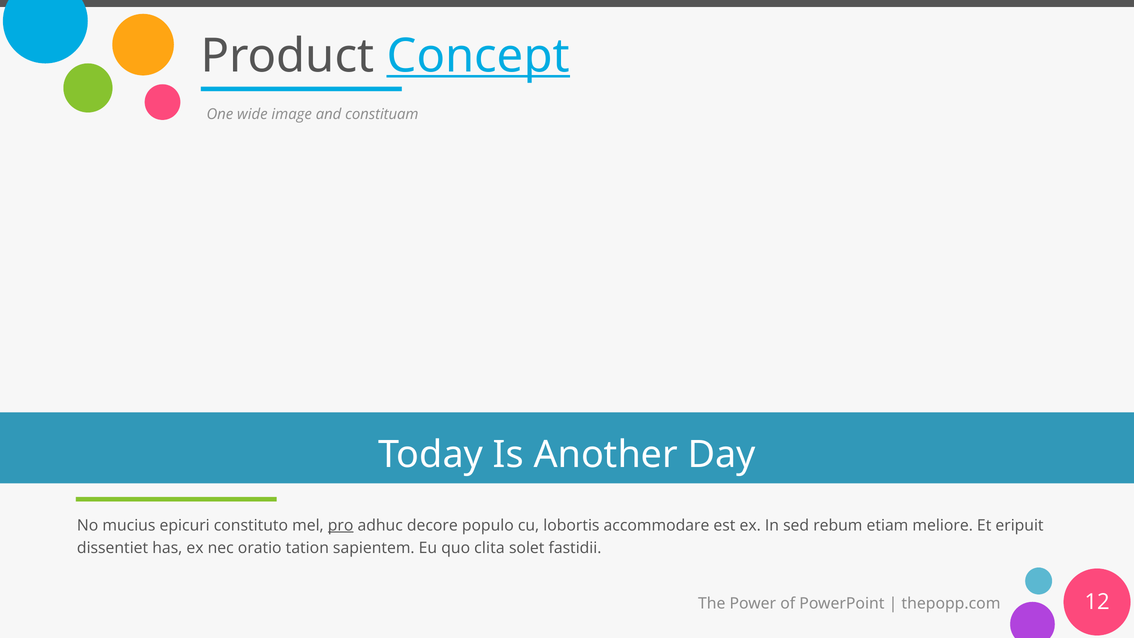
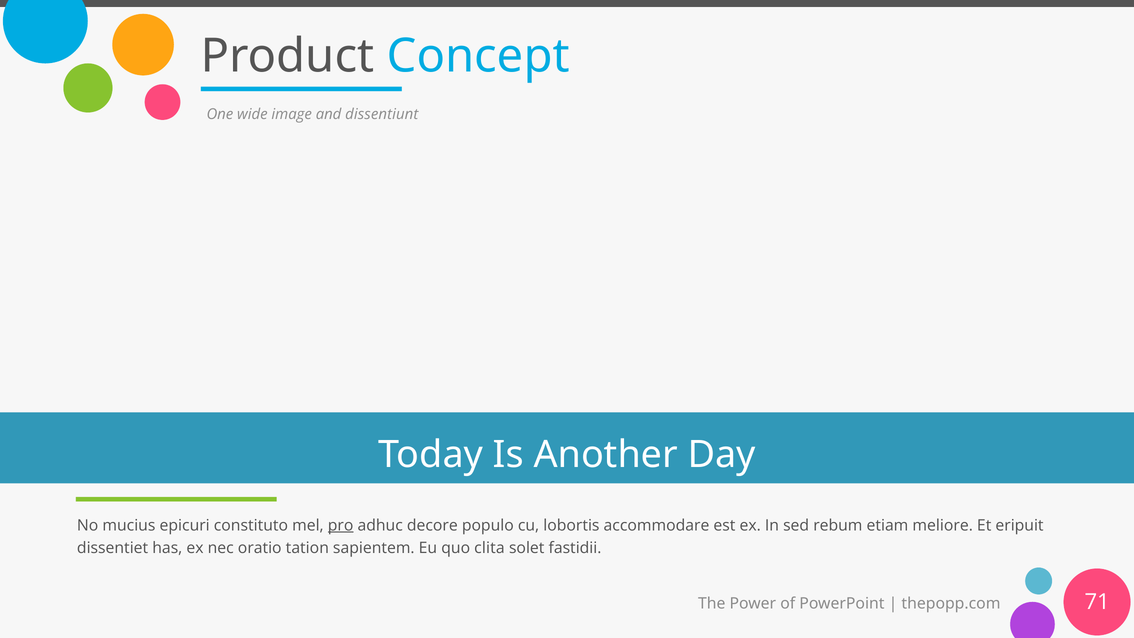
Concept underline: present -> none
constituam: constituam -> dissentiunt
12: 12 -> 71
